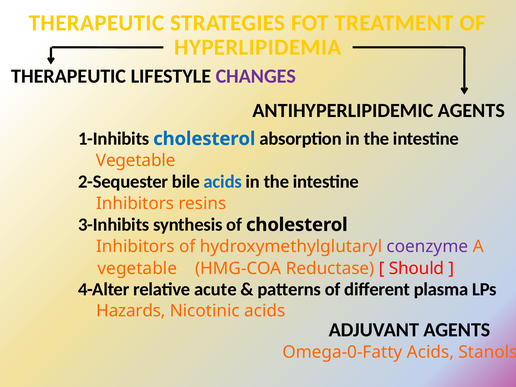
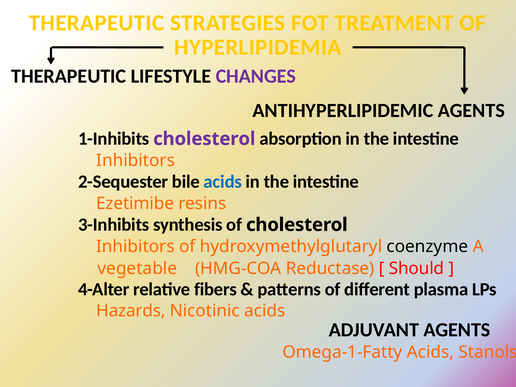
cholesterol at (204, 139) colour: blue -> purple
Vegetable at (136, 160): Vegetable -> Inhibitors
Inhibitors at (135, 203): Inhibitors -> Ezetimibe
coenzyme colour: purple -> black
acute: acute -> fibers
Omega-0-Fatty: Omega-0-Fatty -> Omega-1-Fatty
